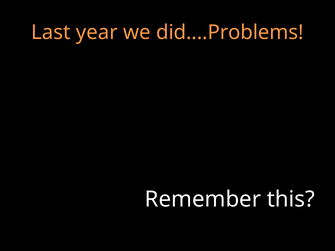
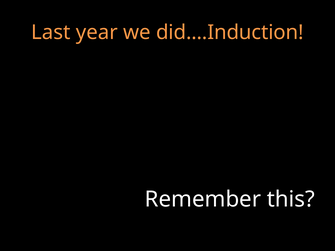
did....Problems: did....Problems -> did....Induction
